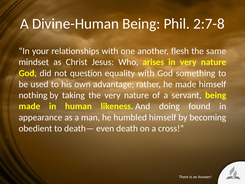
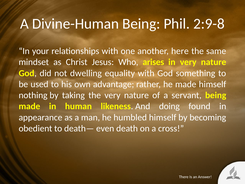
2:7-8: 2:7-8 -> 2:9-8
flesh: flesh -> here
question: question -> dwelling
